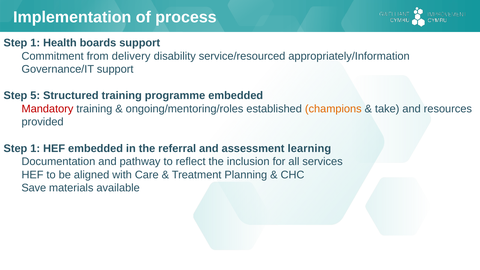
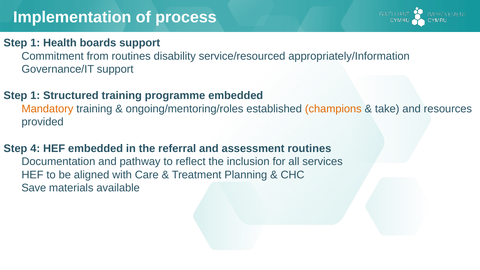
from delivery: delivery -> routines
5 at (35, 96): 5 -> 1
Mandatory colour: red -> orange
1 at (35, 148): 1 -> 4
assessment learning: learning -> routines
